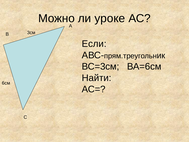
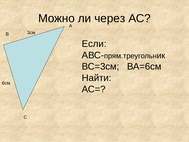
уроке: уроке -> через
